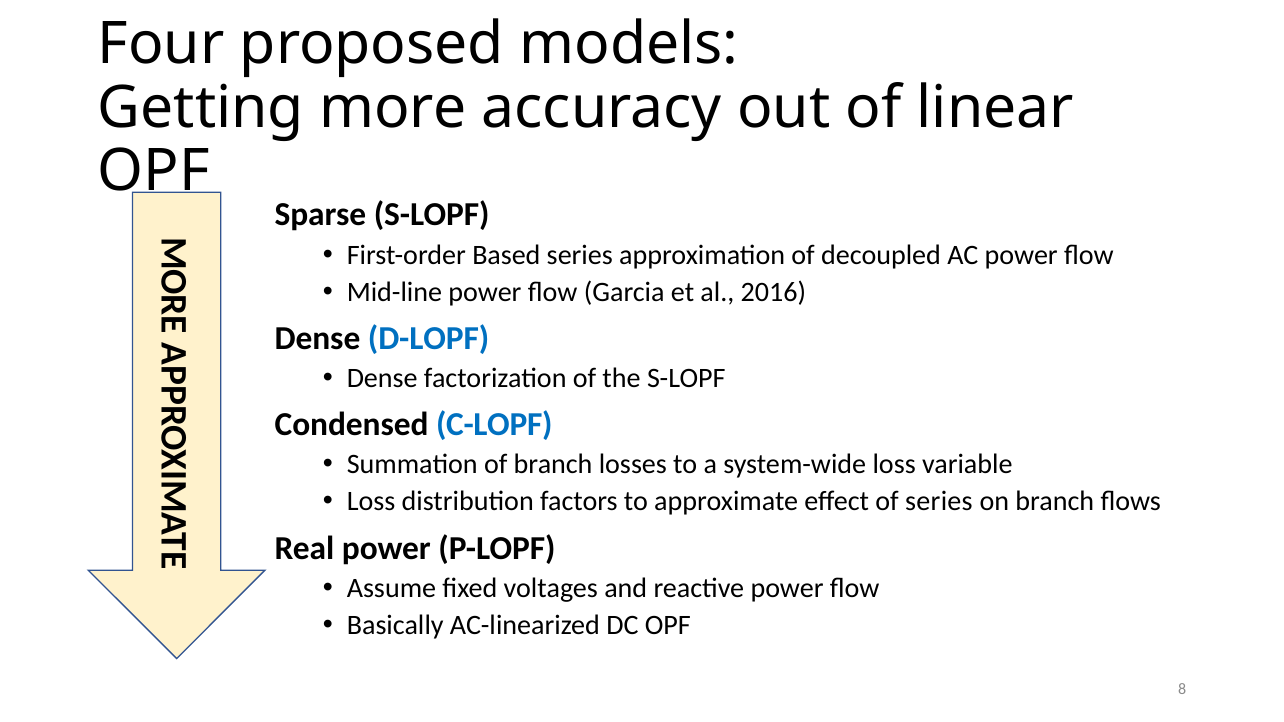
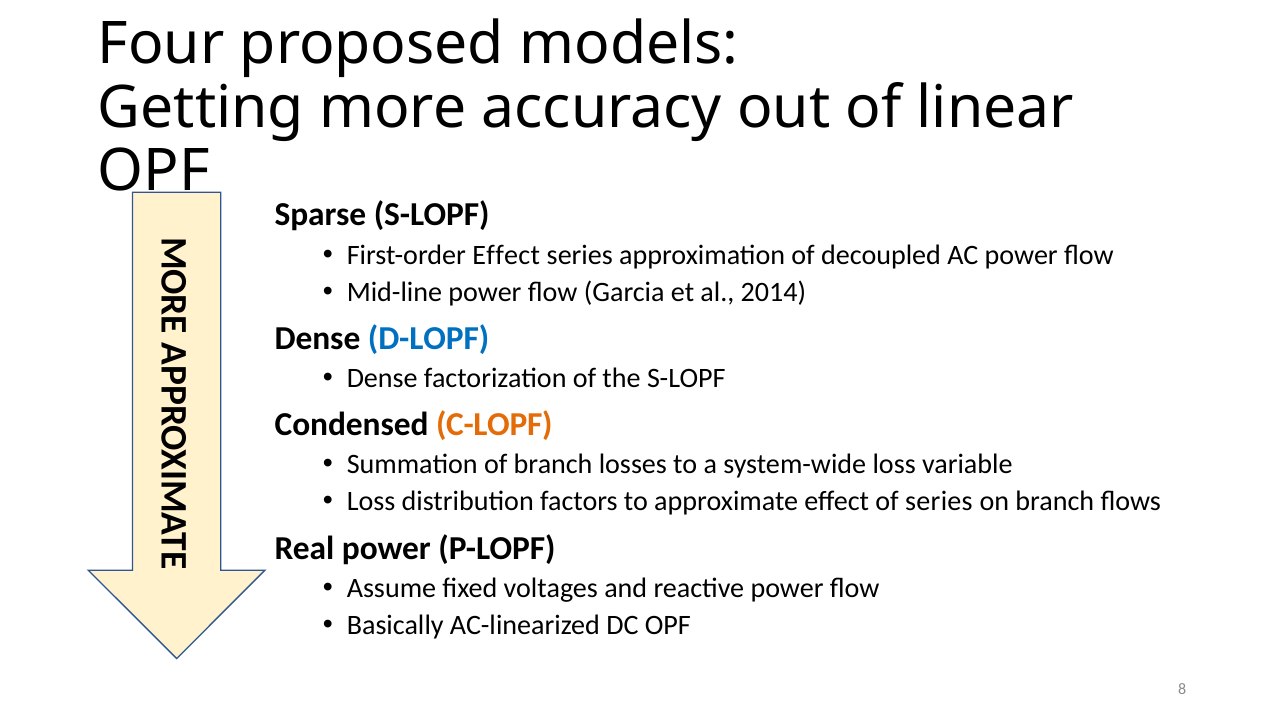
First-order Based: Based -> Effect
2016: 2016 -> 2014
C-LOPF colour: blue -> orange
